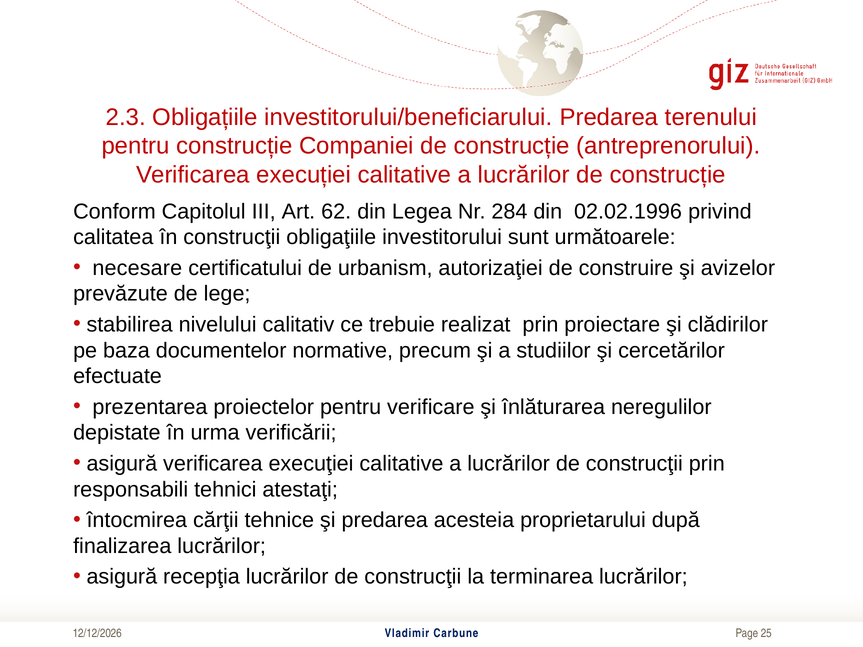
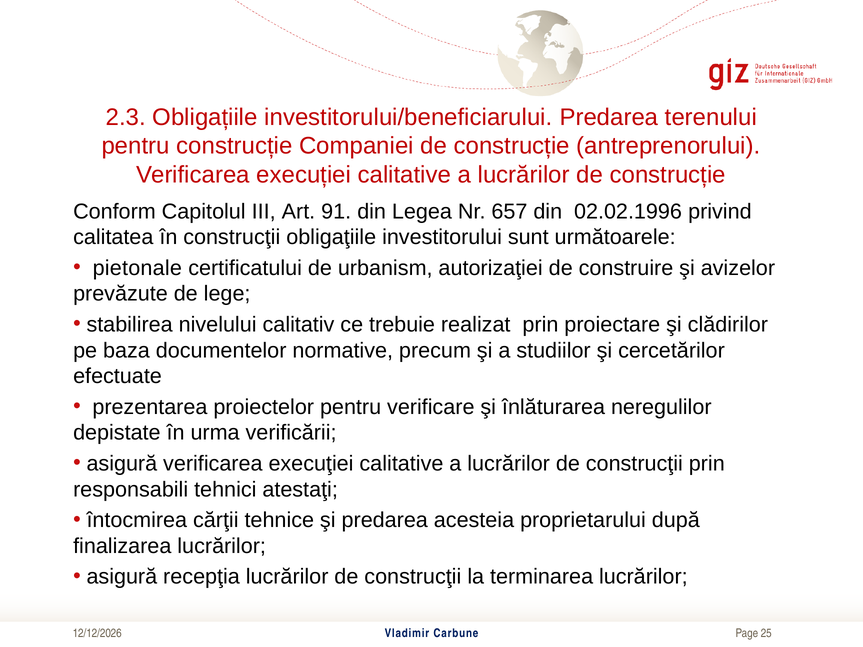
62: 62 -> 91
284: 284 -> 657
necesare: necesare -> pietonale
